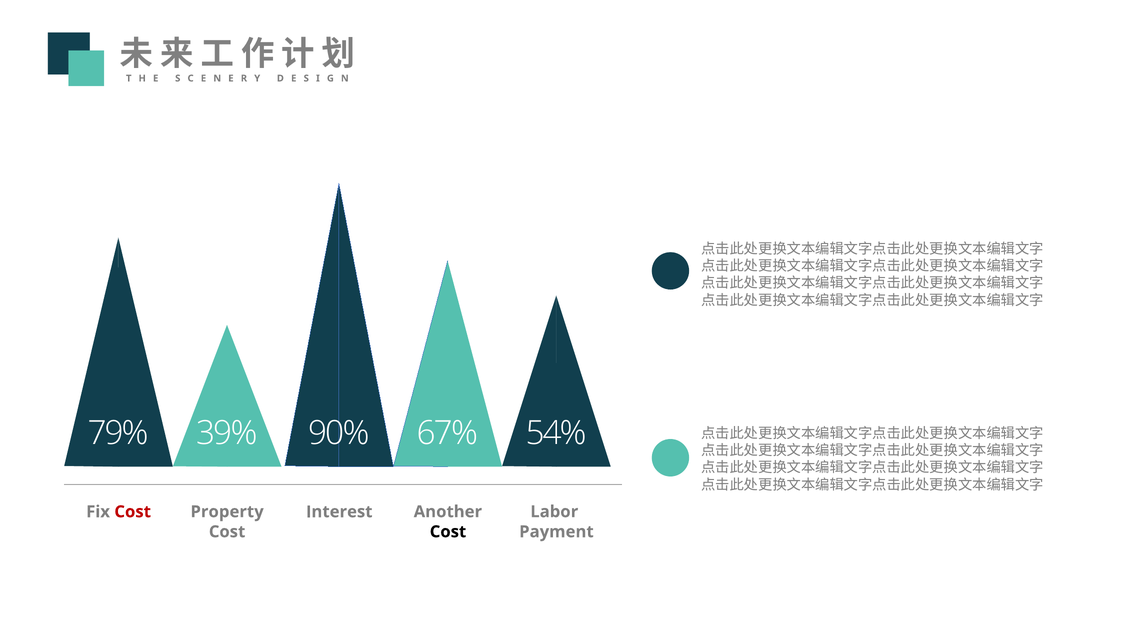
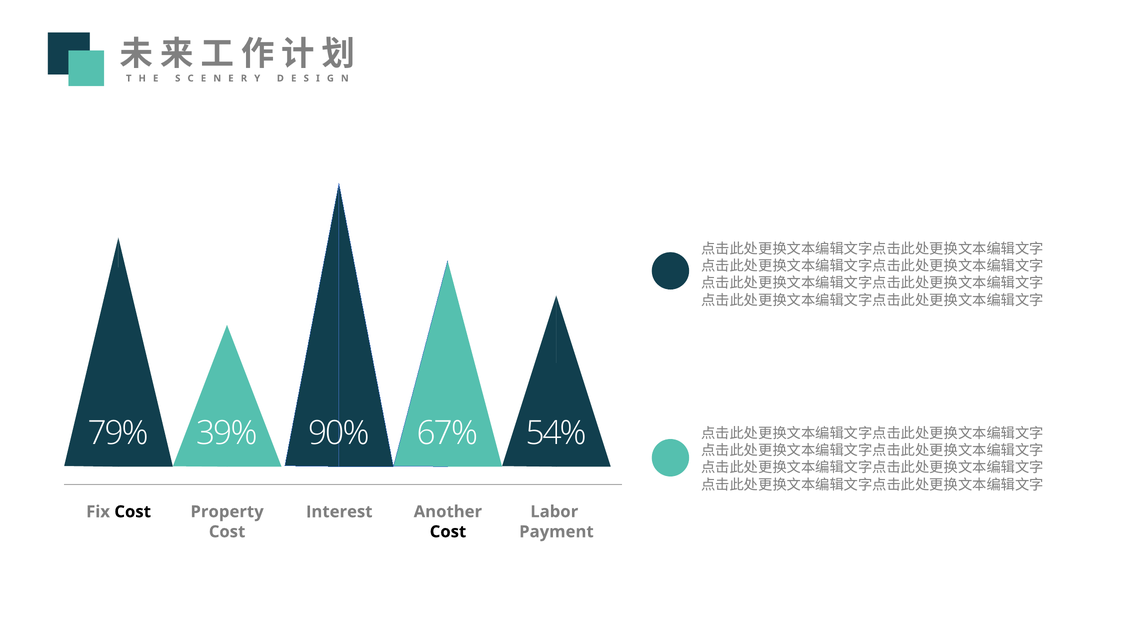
Cost at (133, 512) colour: red -> black
